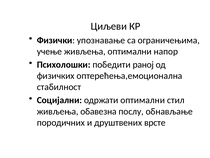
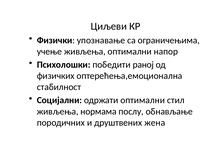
обавезна: обавезна -> нормама
врсте: врсте -> жена
